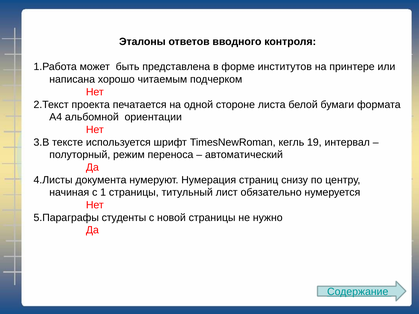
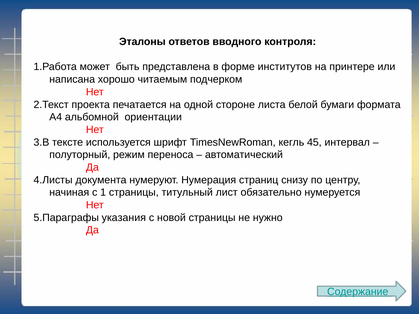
19: 19 -> 45
студенты: студенты -> указания
